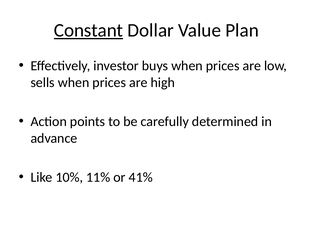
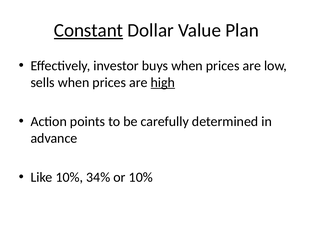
high underline: none -> present
11%: 11% -> 34%
or 41%: 41% -> 10%
